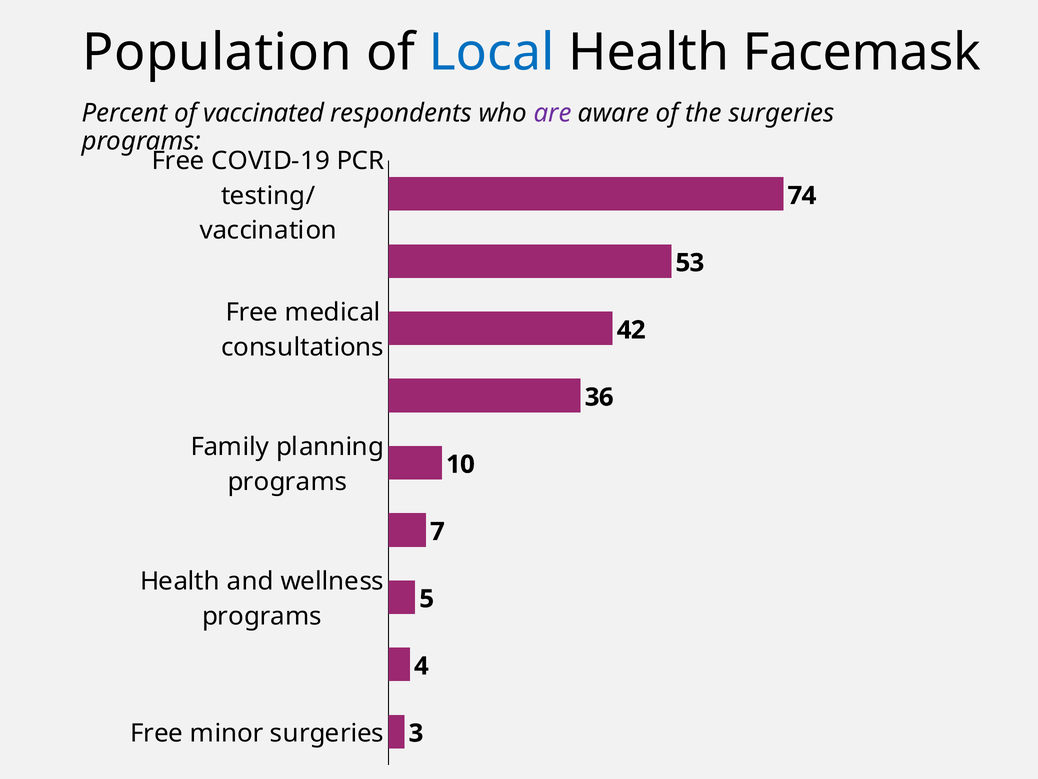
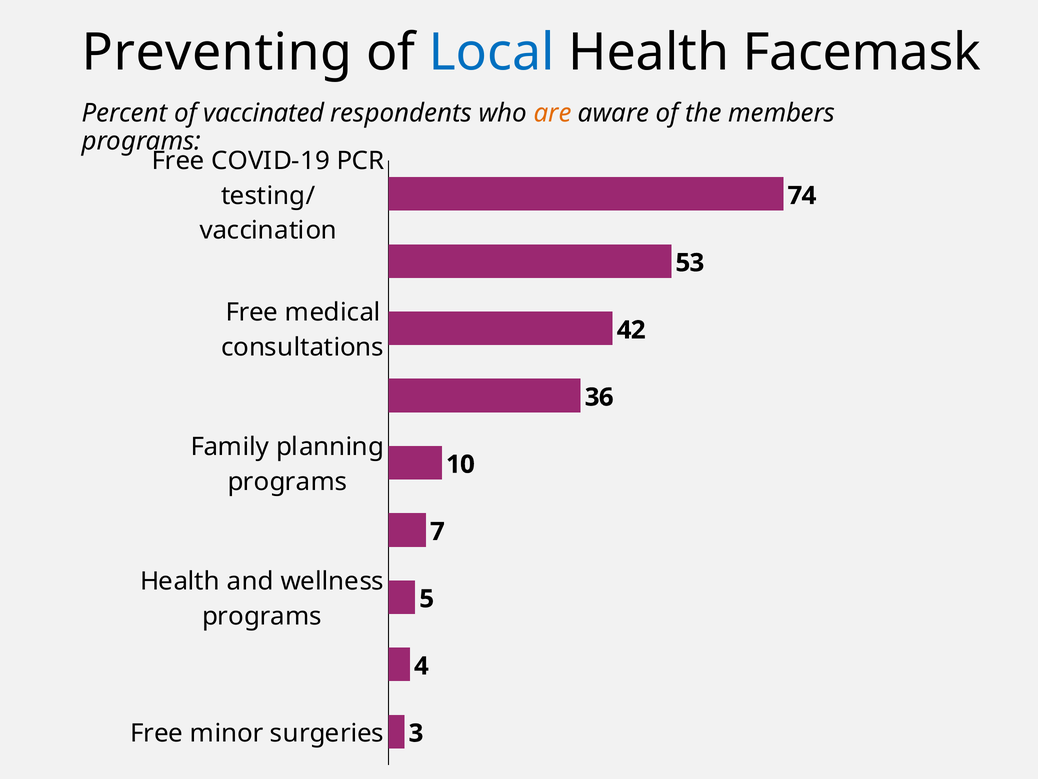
Population: Population -> Preventing
are colour: purple -> orange
the surgeries: surgeries -> members
